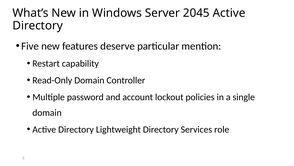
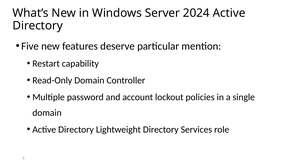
2045: 2045 -> 2024
